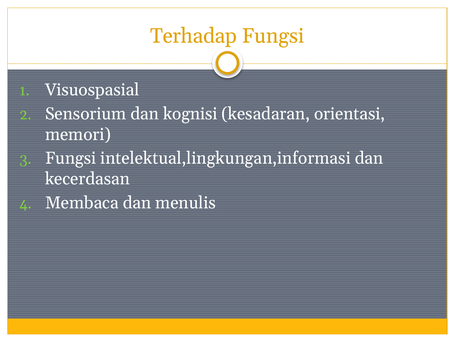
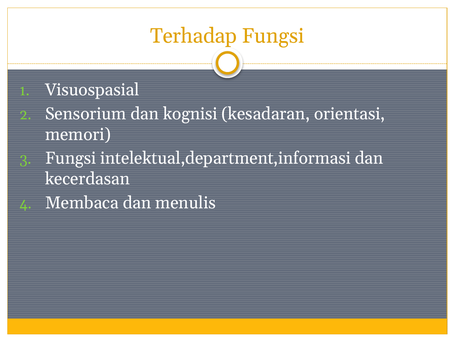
intelektual,lingkungan,informasi: intelektual,lingkungan,informasi -> intelektual,department,informasi
